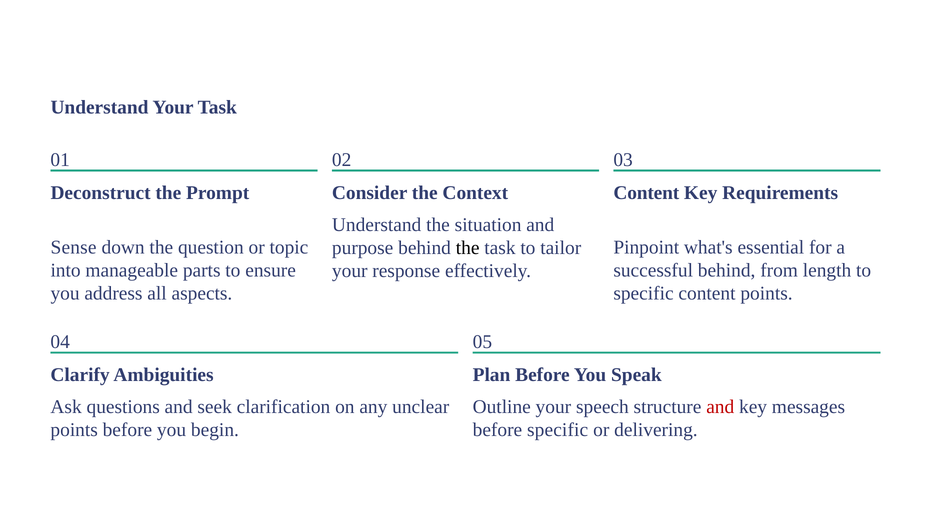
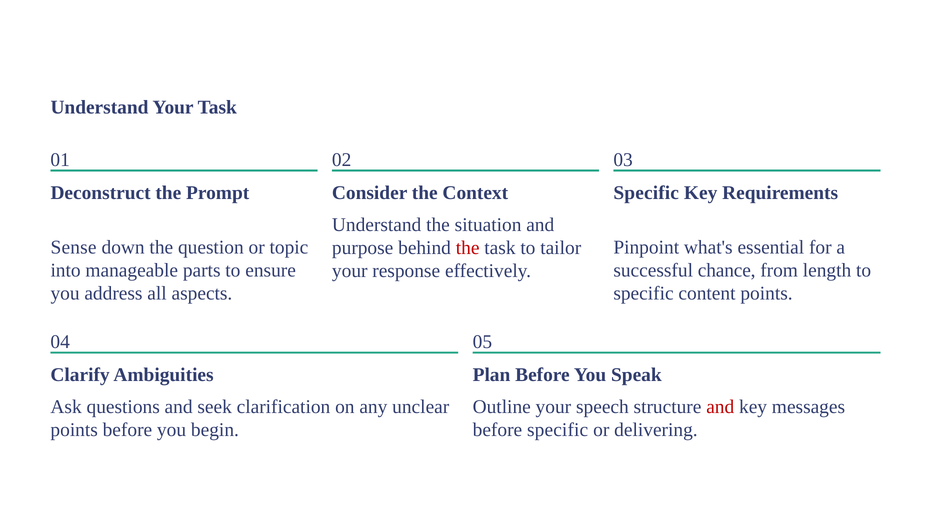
Content at (646, 193): Content -> Specific
the at (468, 248) colour: black -> red
successful behind: behind -> chance
